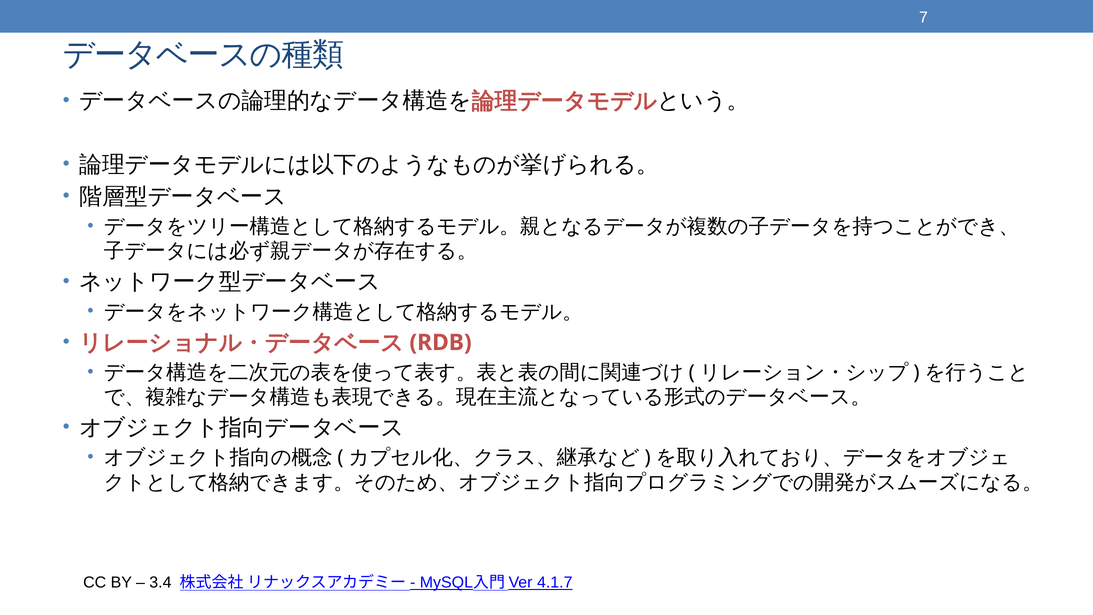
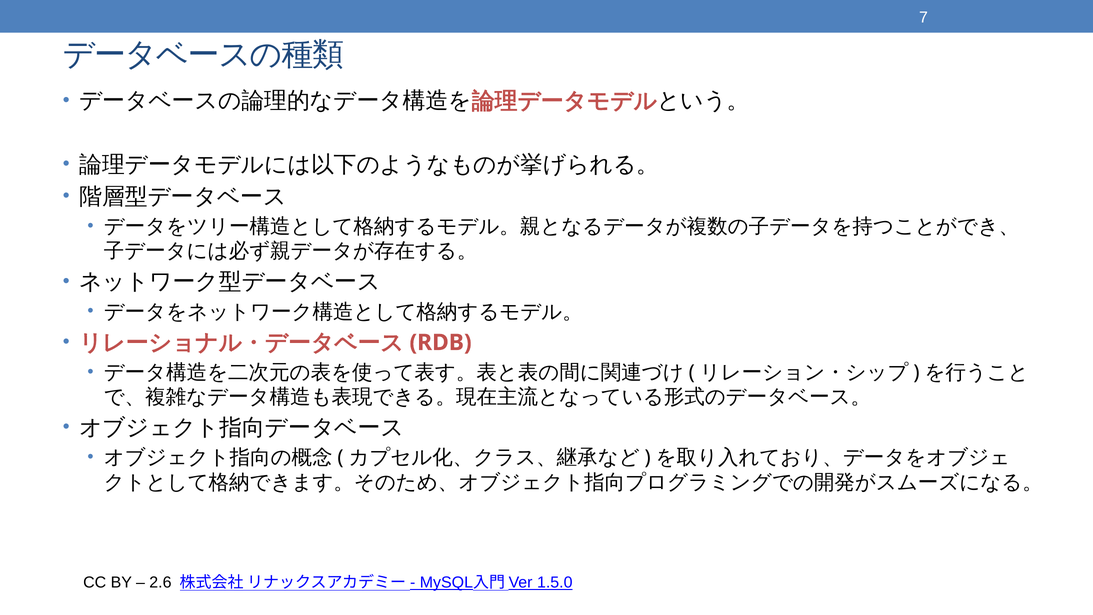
3.4: 3.4 -> 2.6
4.1.7: 4.1.7 -> 1.5.0
